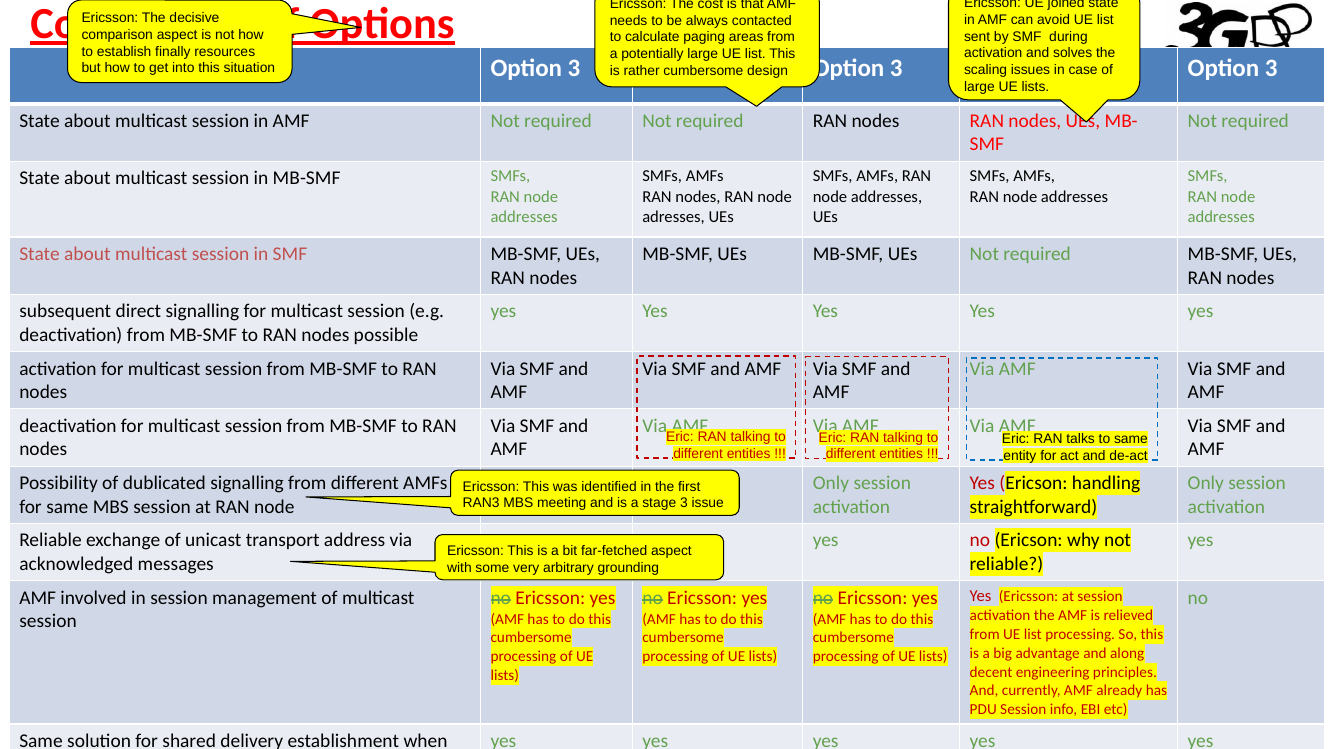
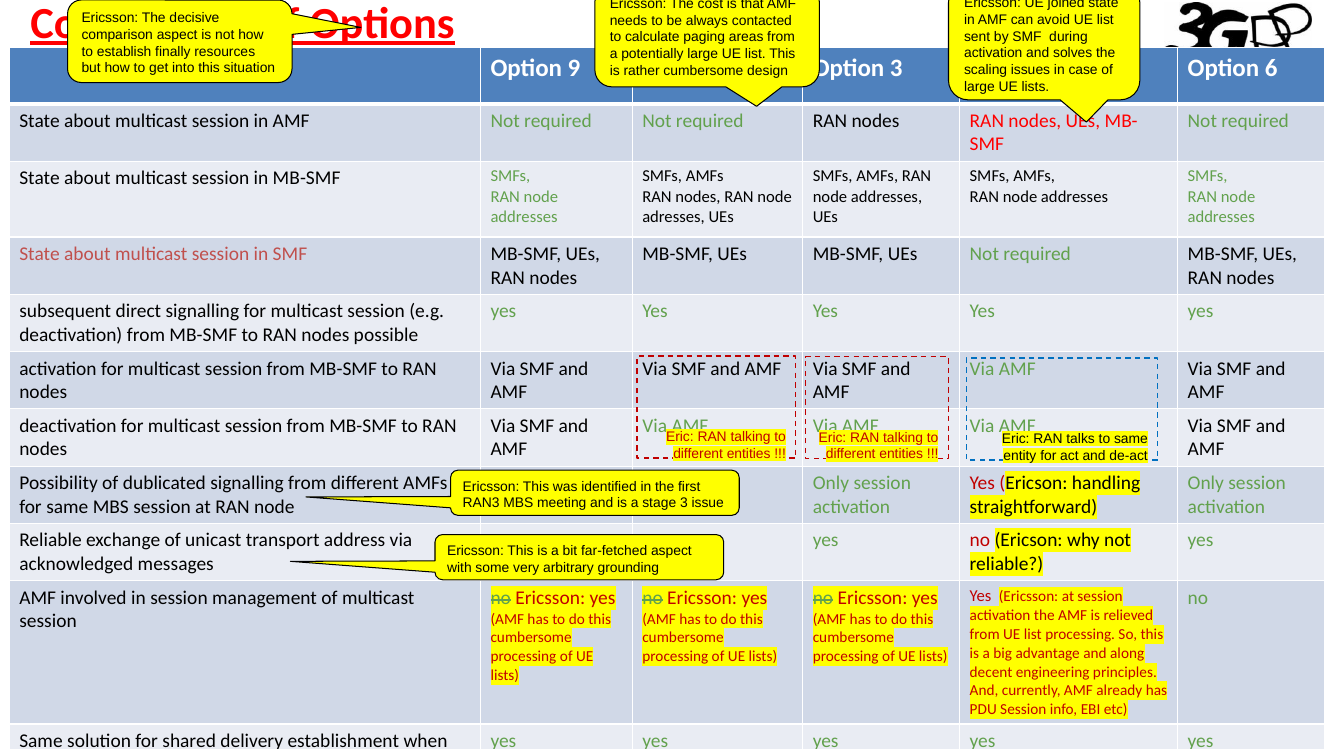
3 at (574, 68): 3 -> 9
3 at (1271, 68): 3 -> 6
